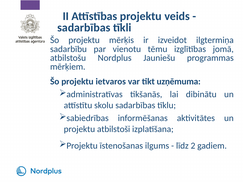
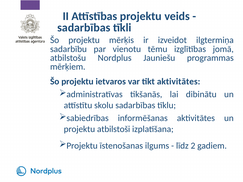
tikt uzņēmuma: uzņēmuma -> aktivitātes
